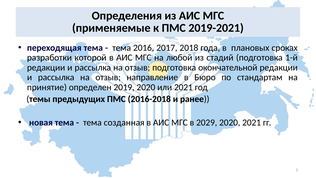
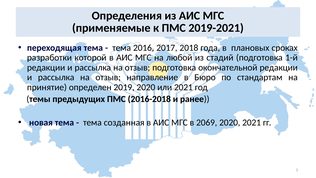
2029: 2029 -> 2069
